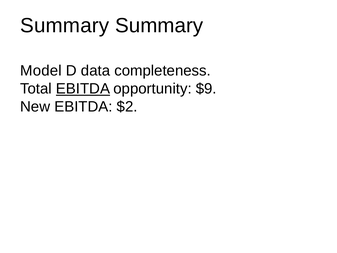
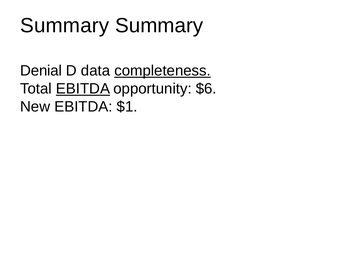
Model: Model -> Denial
completeness underline: none -> present
$9: $9 -> $6
$2: $2 -> $1
